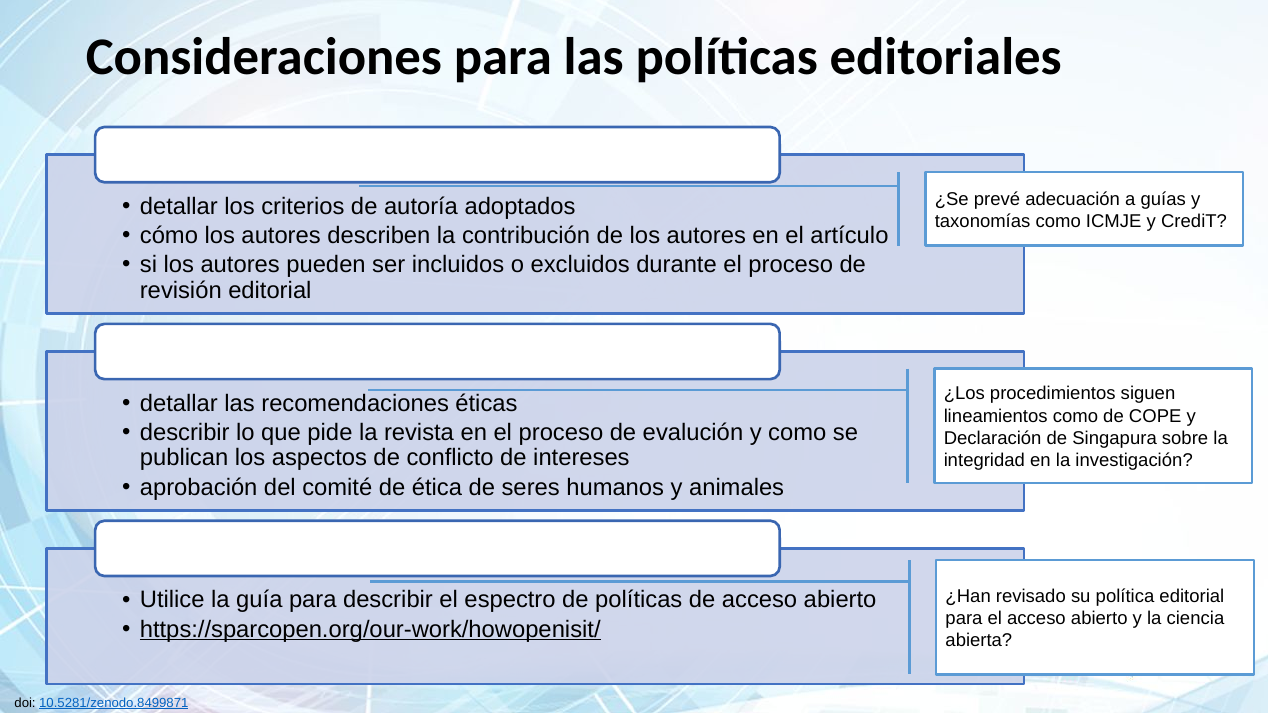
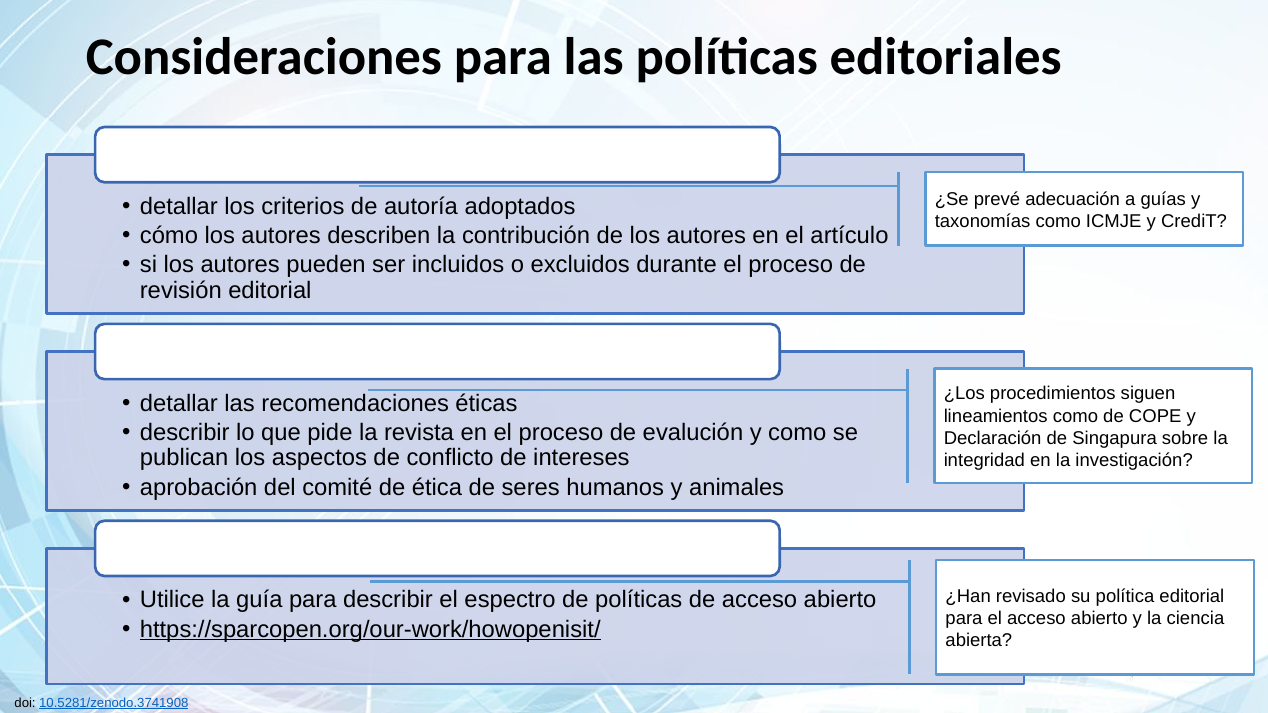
10.5281/zenodo.8499871: 10.5281/zenodo.8499871 -> 10.5281/zenodo.3741908
